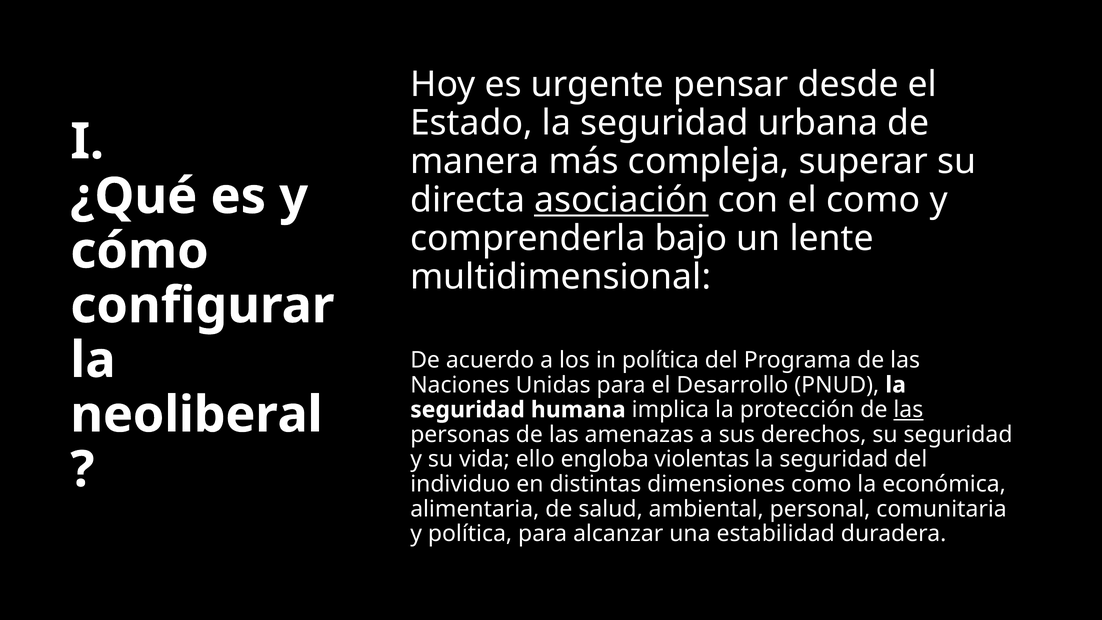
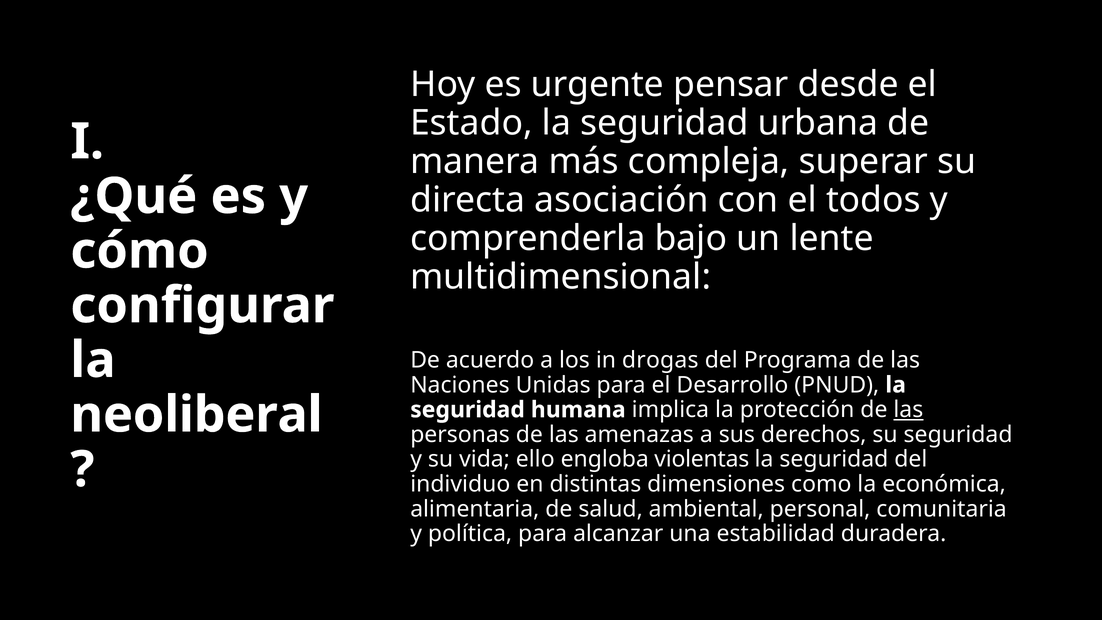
asociación underline: present -> none
el como: como -> todos
in política: política -> drogas
